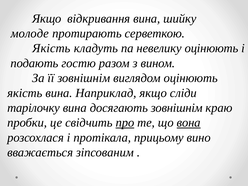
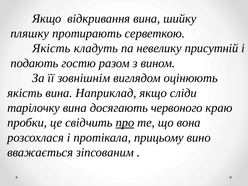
молоде: молоде -> пляшку
невелику оцінюють: оцінюють -> присутній
досягають зовнішнім: зовнішнім -> червоного
вона underline: present -> none
